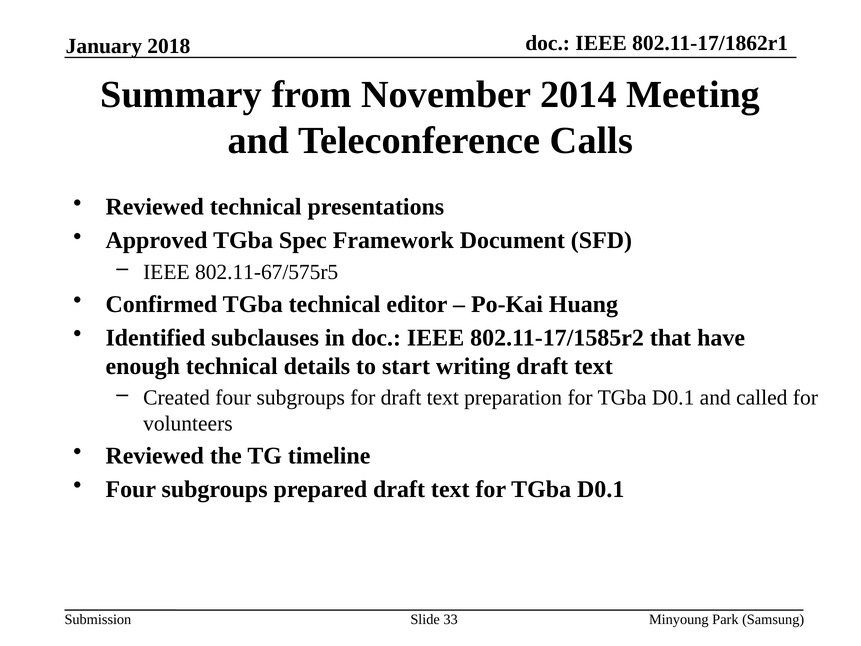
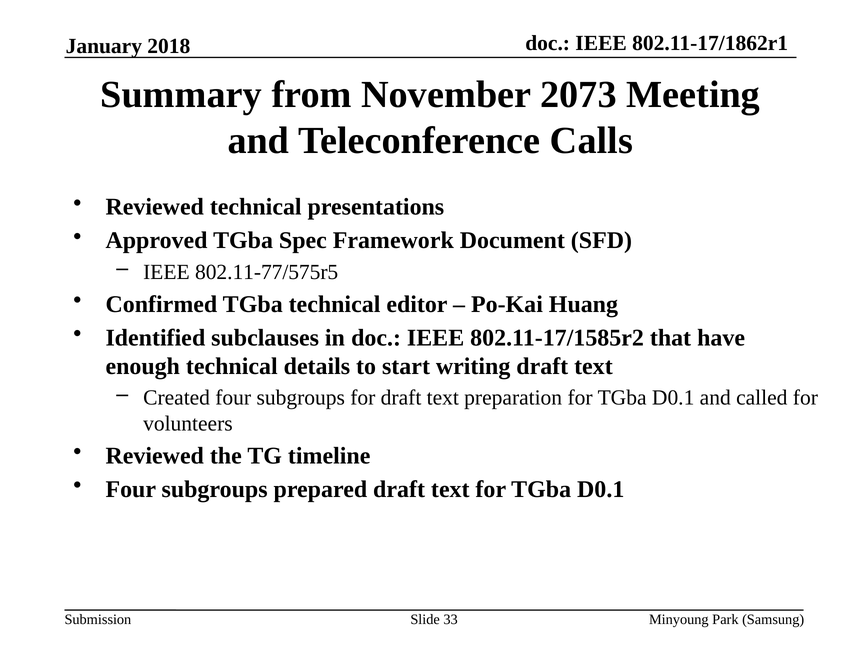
2014: 2014 -> 2073
802.11-67/575r5: 802.11-67/575r5 -> 802.11-77/575r5
